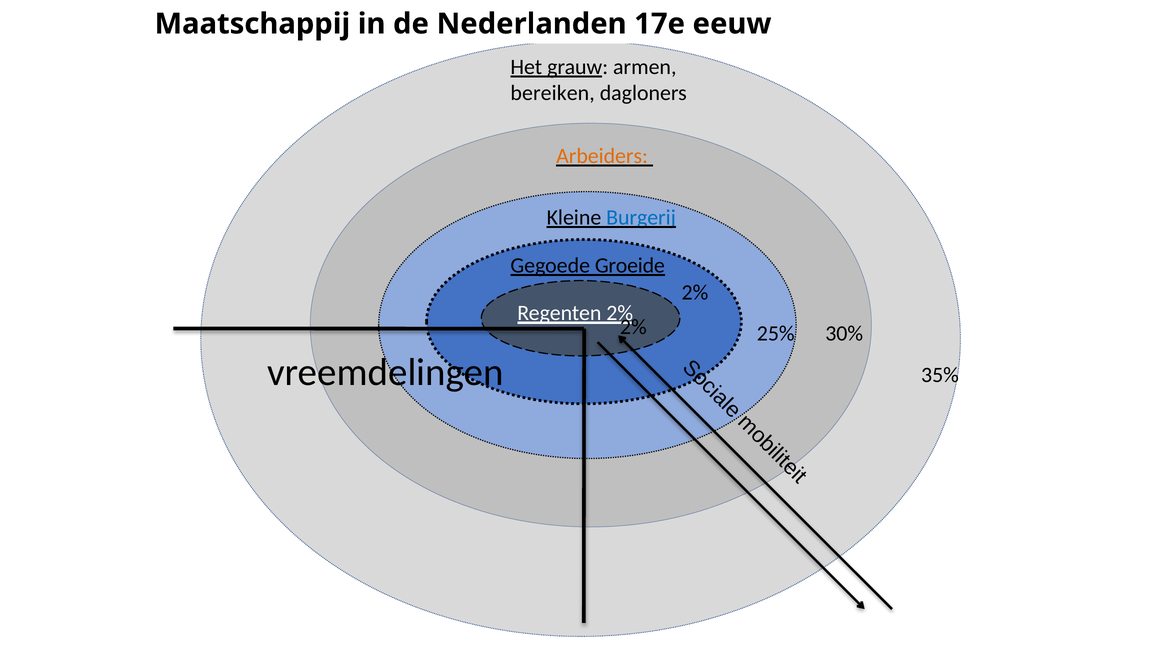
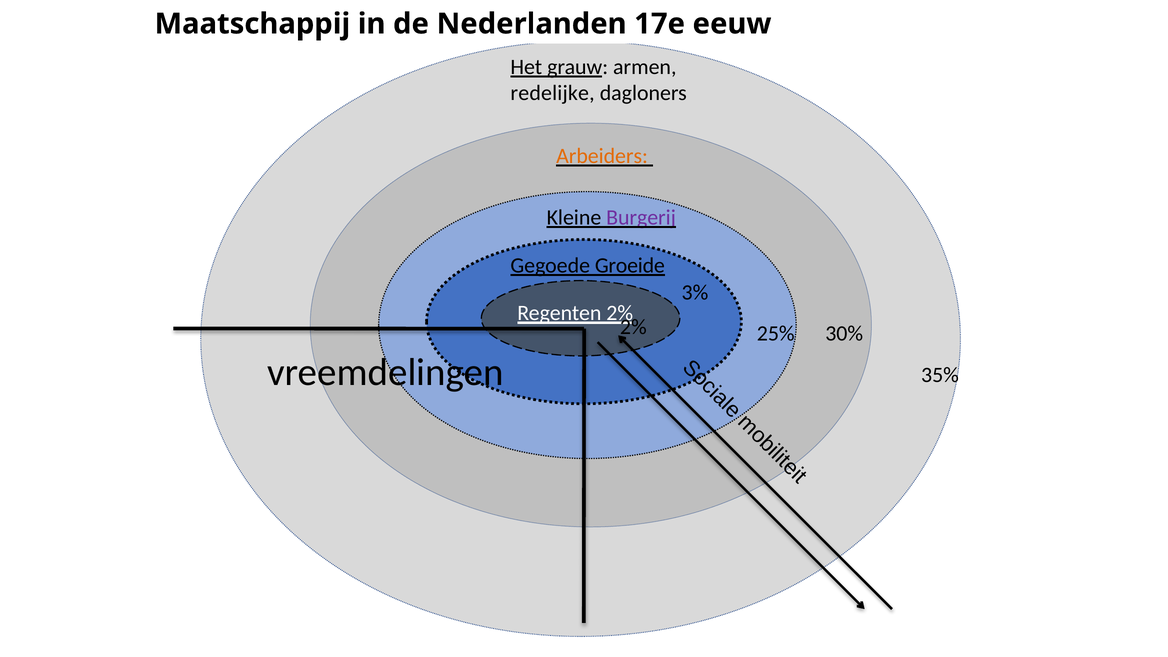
bereiken: bereiken -> redelijke
Burgerij colour: blue -> purple
2% at (695, 293): 2% -> 3%
